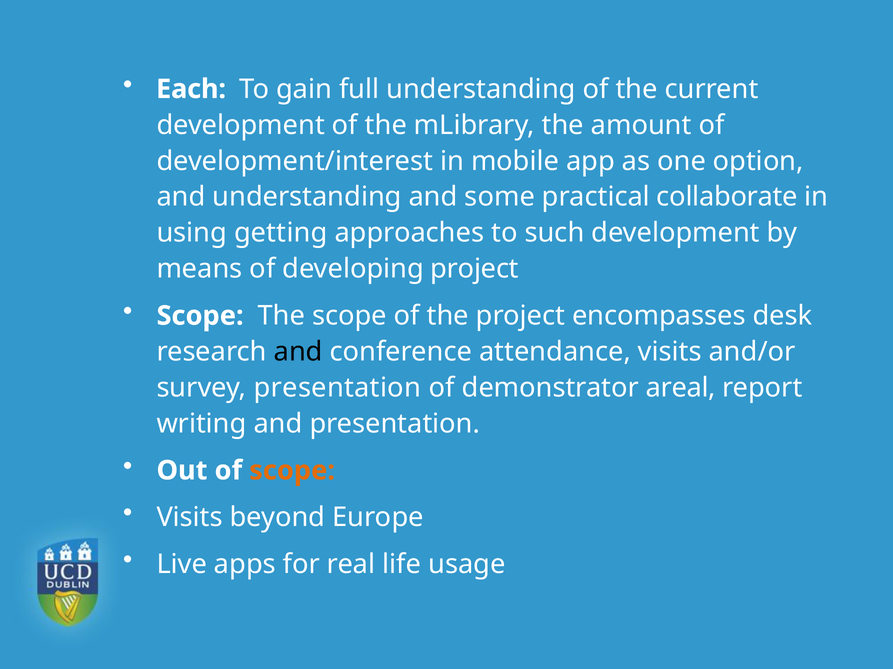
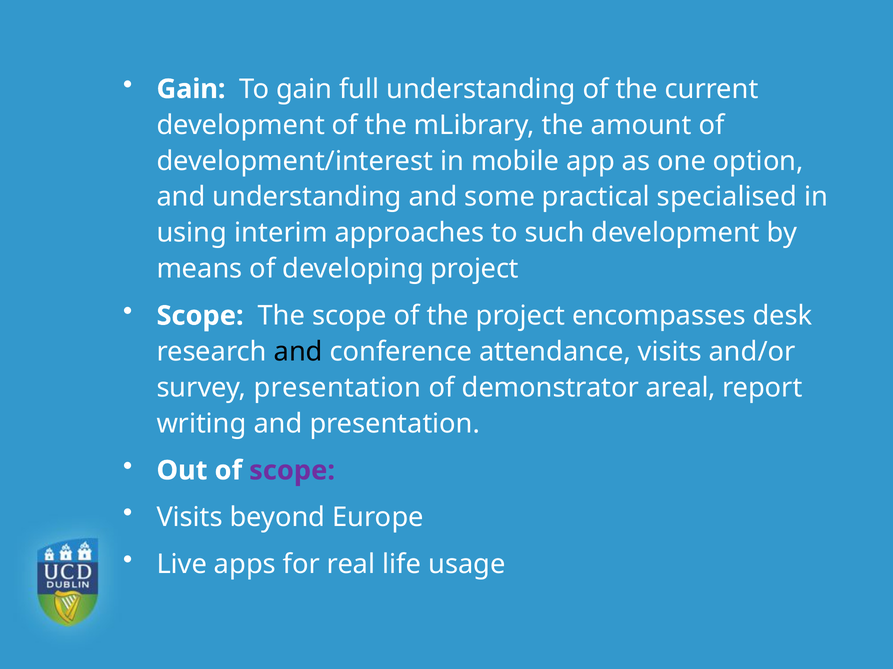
Each at (191, 89): Each -> Gain
collaborate: collaborate -> specialised
getting: getting -> interim
scope at (292, 471) colour: orange -> purple
